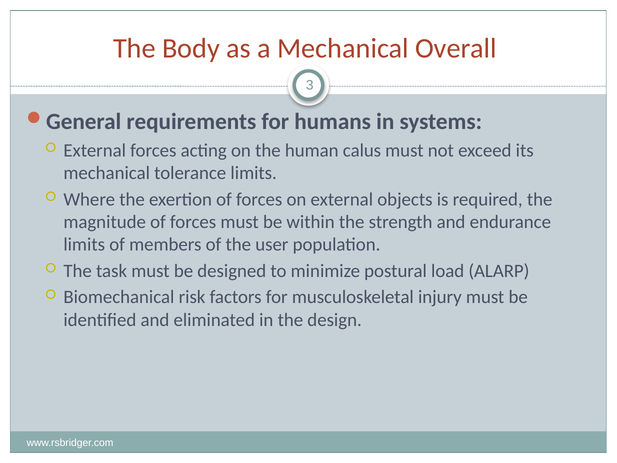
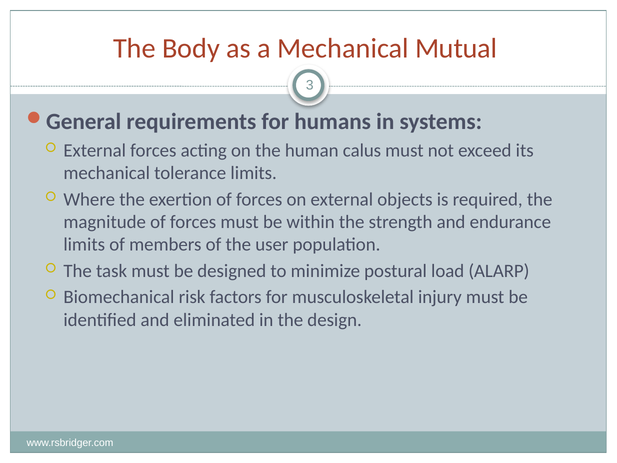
Overall: Overall -> Mutual
